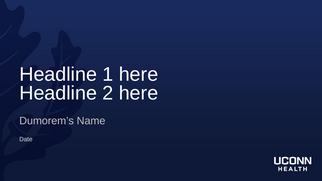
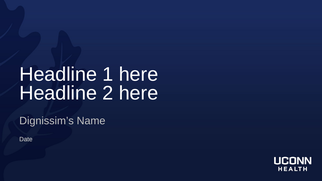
Dumorem’s: Dumorem’s -> Dignissim’s
